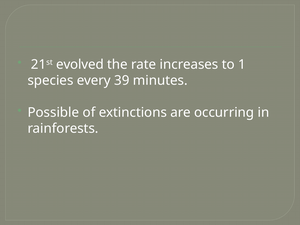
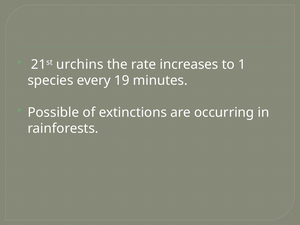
evolved: evolved -> urchins
39: 39 -> 19
